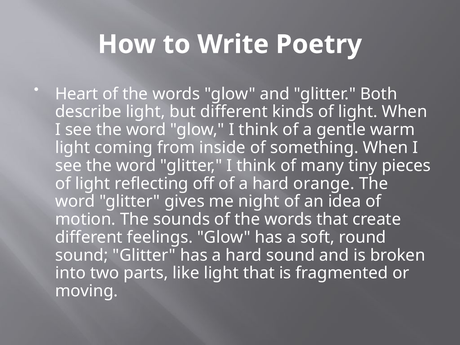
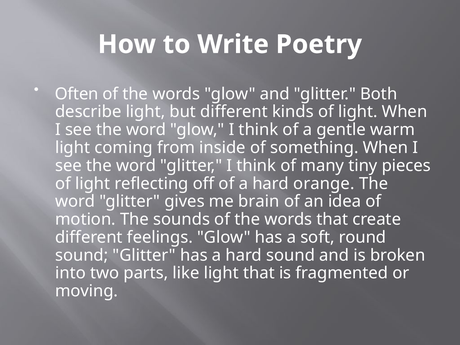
Heart: Heart -> Often
night: night -> brain
